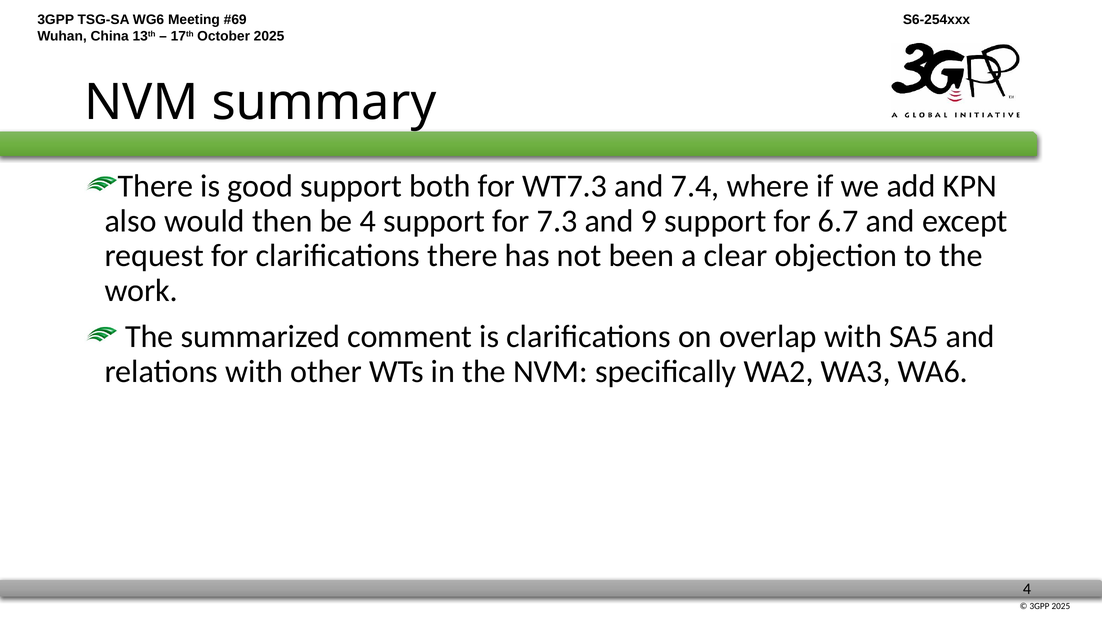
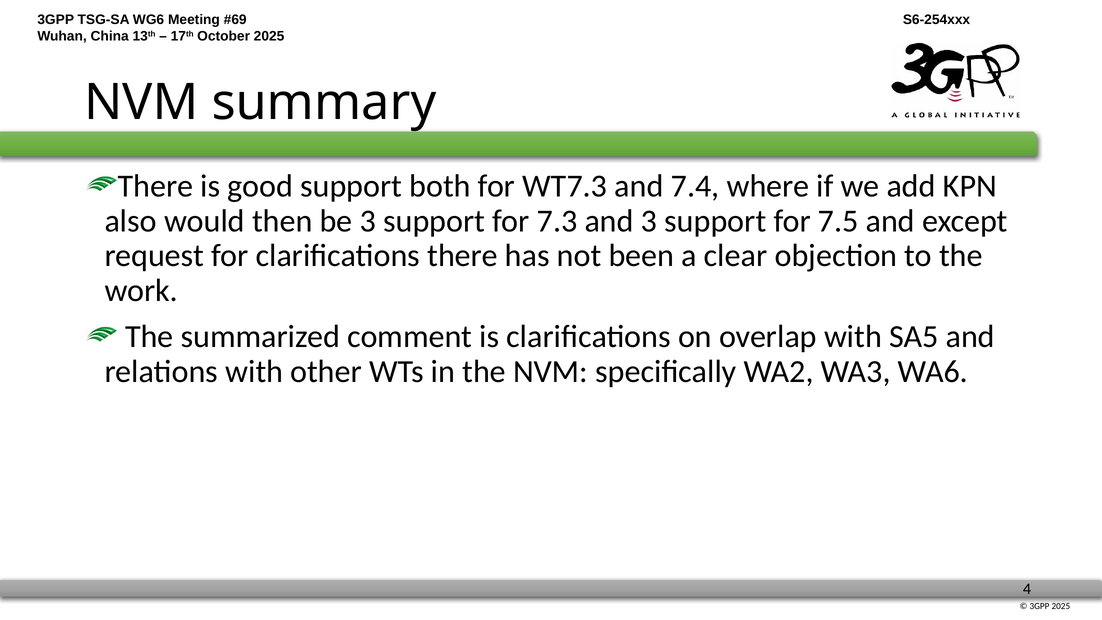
be 4: 4 -> 3
and 9: 9 -> 3
6.7: 6.7 -> 7.5
